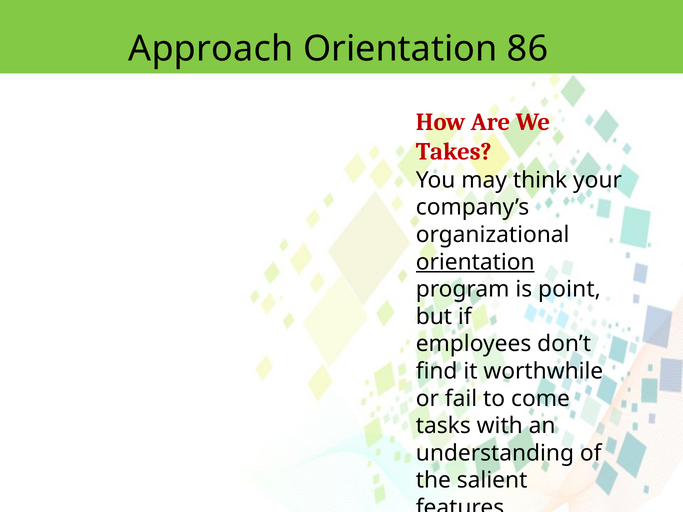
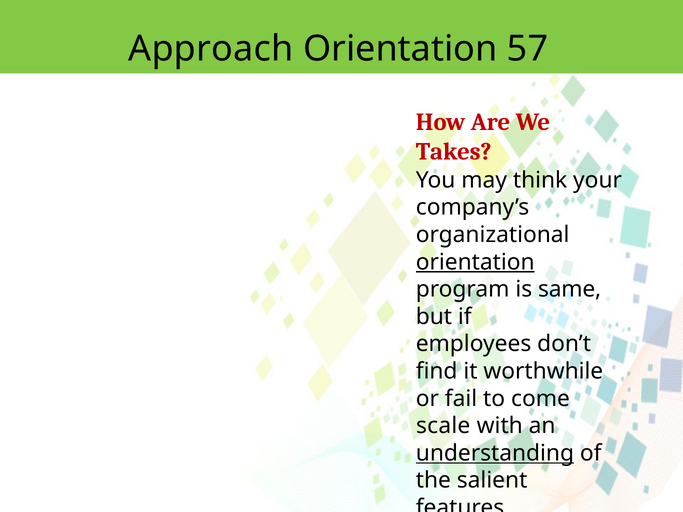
86: 86 -> 57
point: point -> same
tasks: tasks -> scale
understanding underline: none -> present
